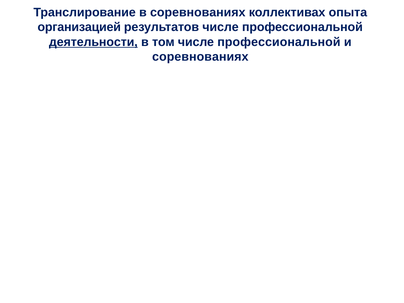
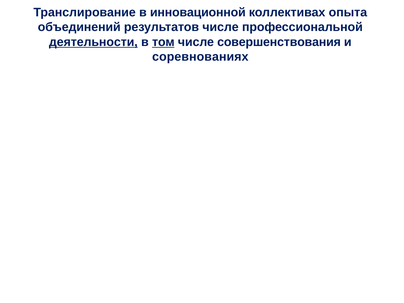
в соревнованиях: соревнованиях -> инновационной
организацией: организацией -> объединений
том underline: none -> present
профессиональной at (279, 42): профессиональной -> совершенствования
